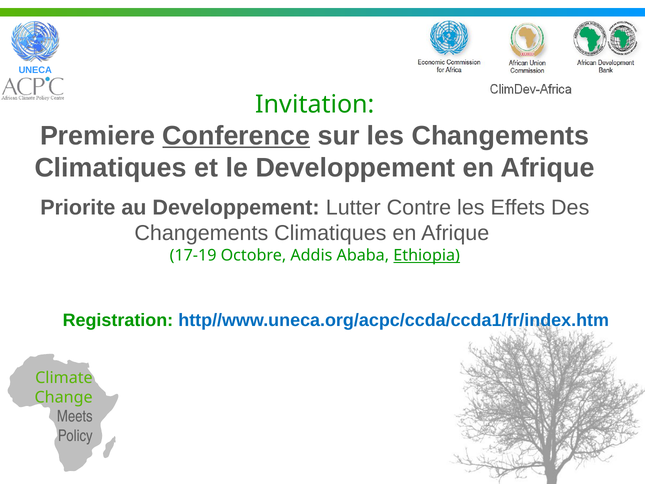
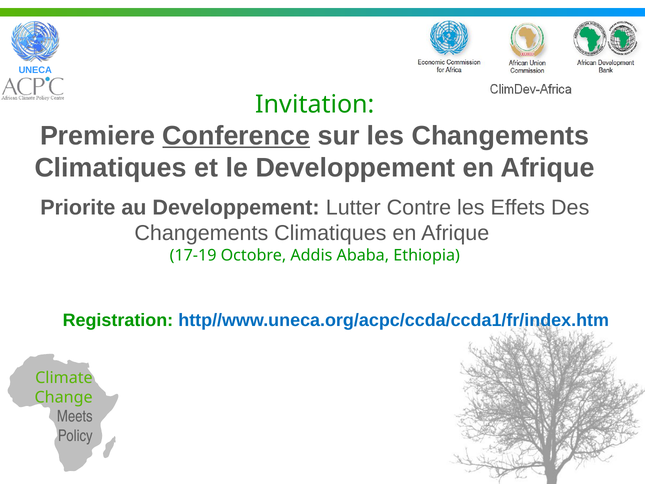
Ethiopia underline: present -> none
